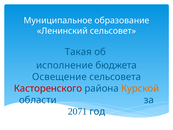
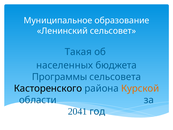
исполнение: исполнение -> населенных
Освещение: Освещение -> Программы
Касторенского colour: red -> black
2071: 2071 -> 2041
